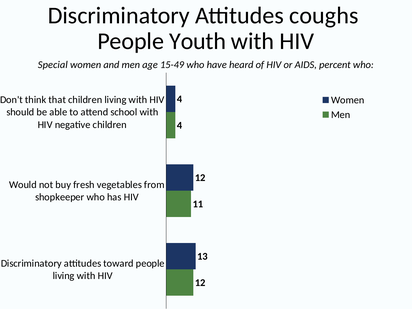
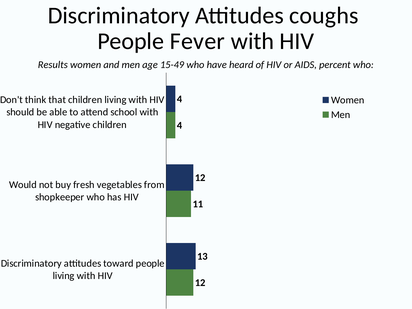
Youth: Youth -> Fever
Special: Special -> Results
